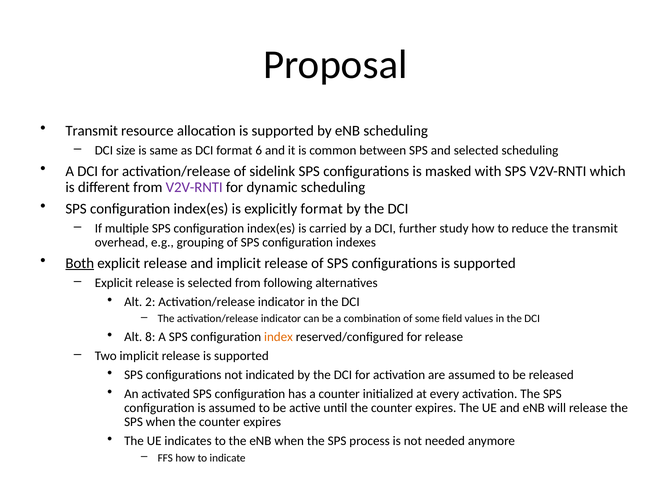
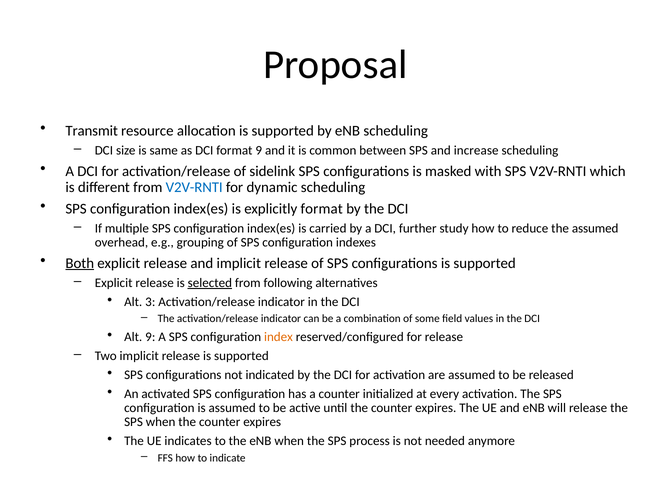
format 6: 6 -> 9
and selected: selected -> increase
V2V-RNTI at (194, 187) colour: purple -> blue
the transmit: transmit -> assumed
selected at (210, 283) underline: none -> present
2: 2 -> 3
Alt 8: 8 -> 9
